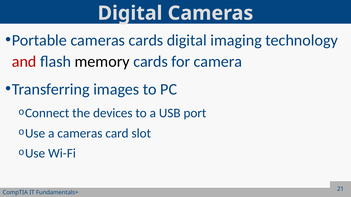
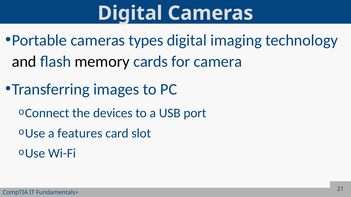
cameras cards: cards -> types
and colour: red -> black
a cameras: cameras -> features
